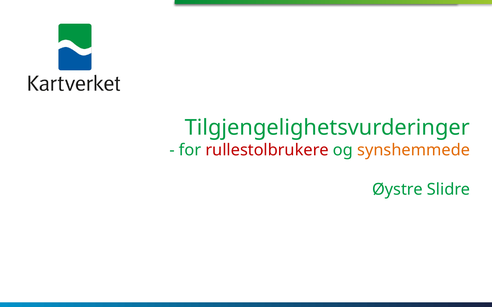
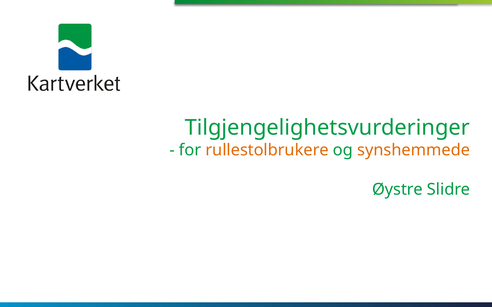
rullestolbrukere colour: red -> orange
